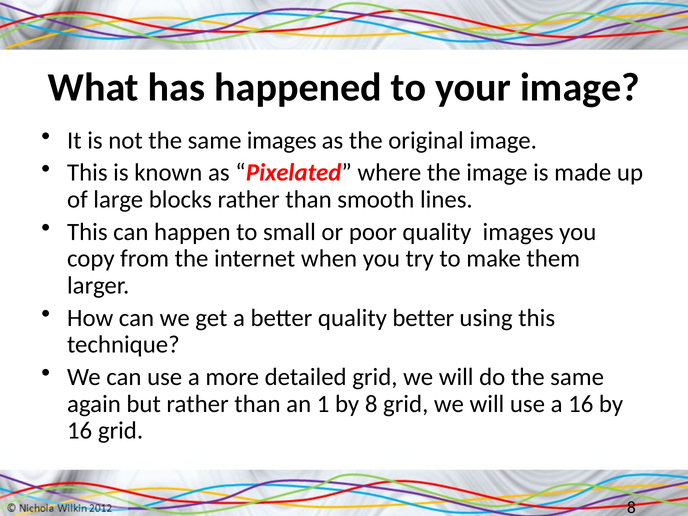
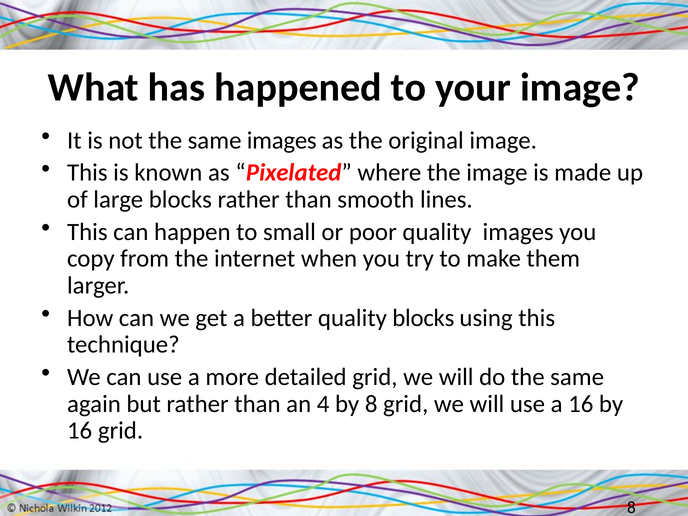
quality better: better -> blocks
1: 1 -> 4
